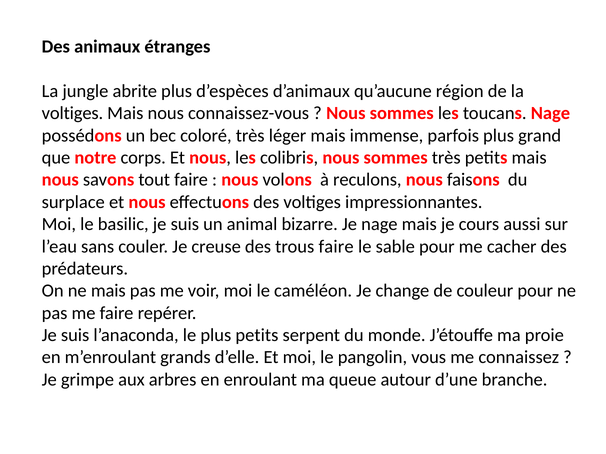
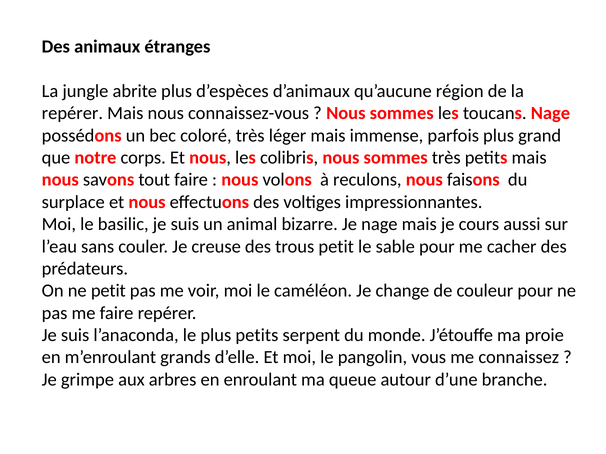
voltiges at (72, 113): voltiges -> repérer
trous faire: faire -> petit
ne mais: mais -> petit
